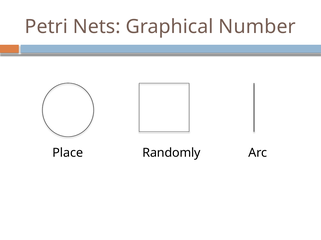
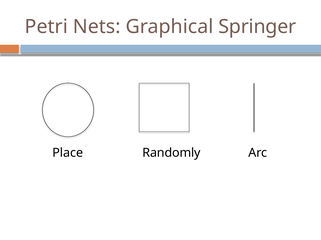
Number: Number -> Springer
